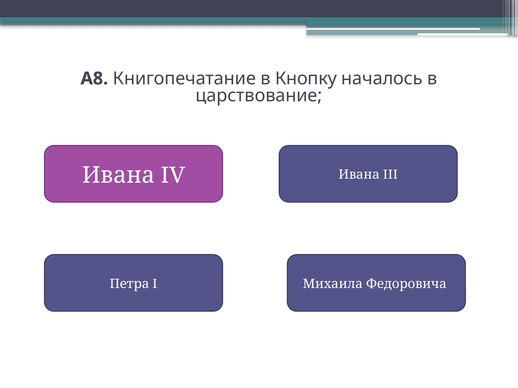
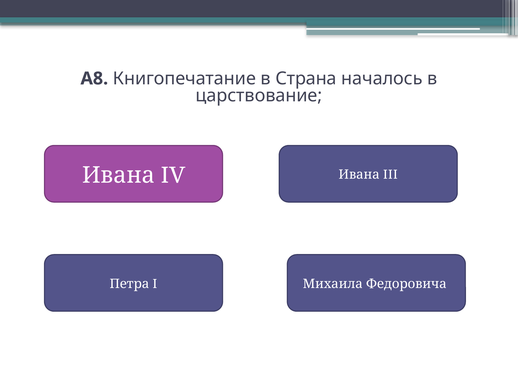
Кнопку: Кнопку -> Страна
